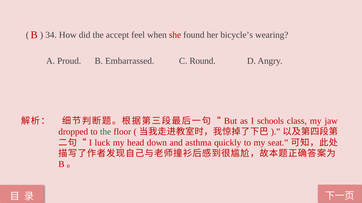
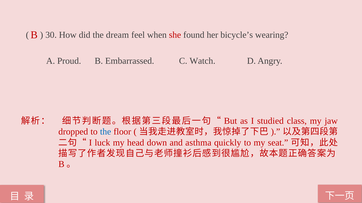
34: 34 -> 30
accept: accept -> dream
Round: Round -> Watch
schools: schools -> studied
the at (106, 132) colour: green -> blue
